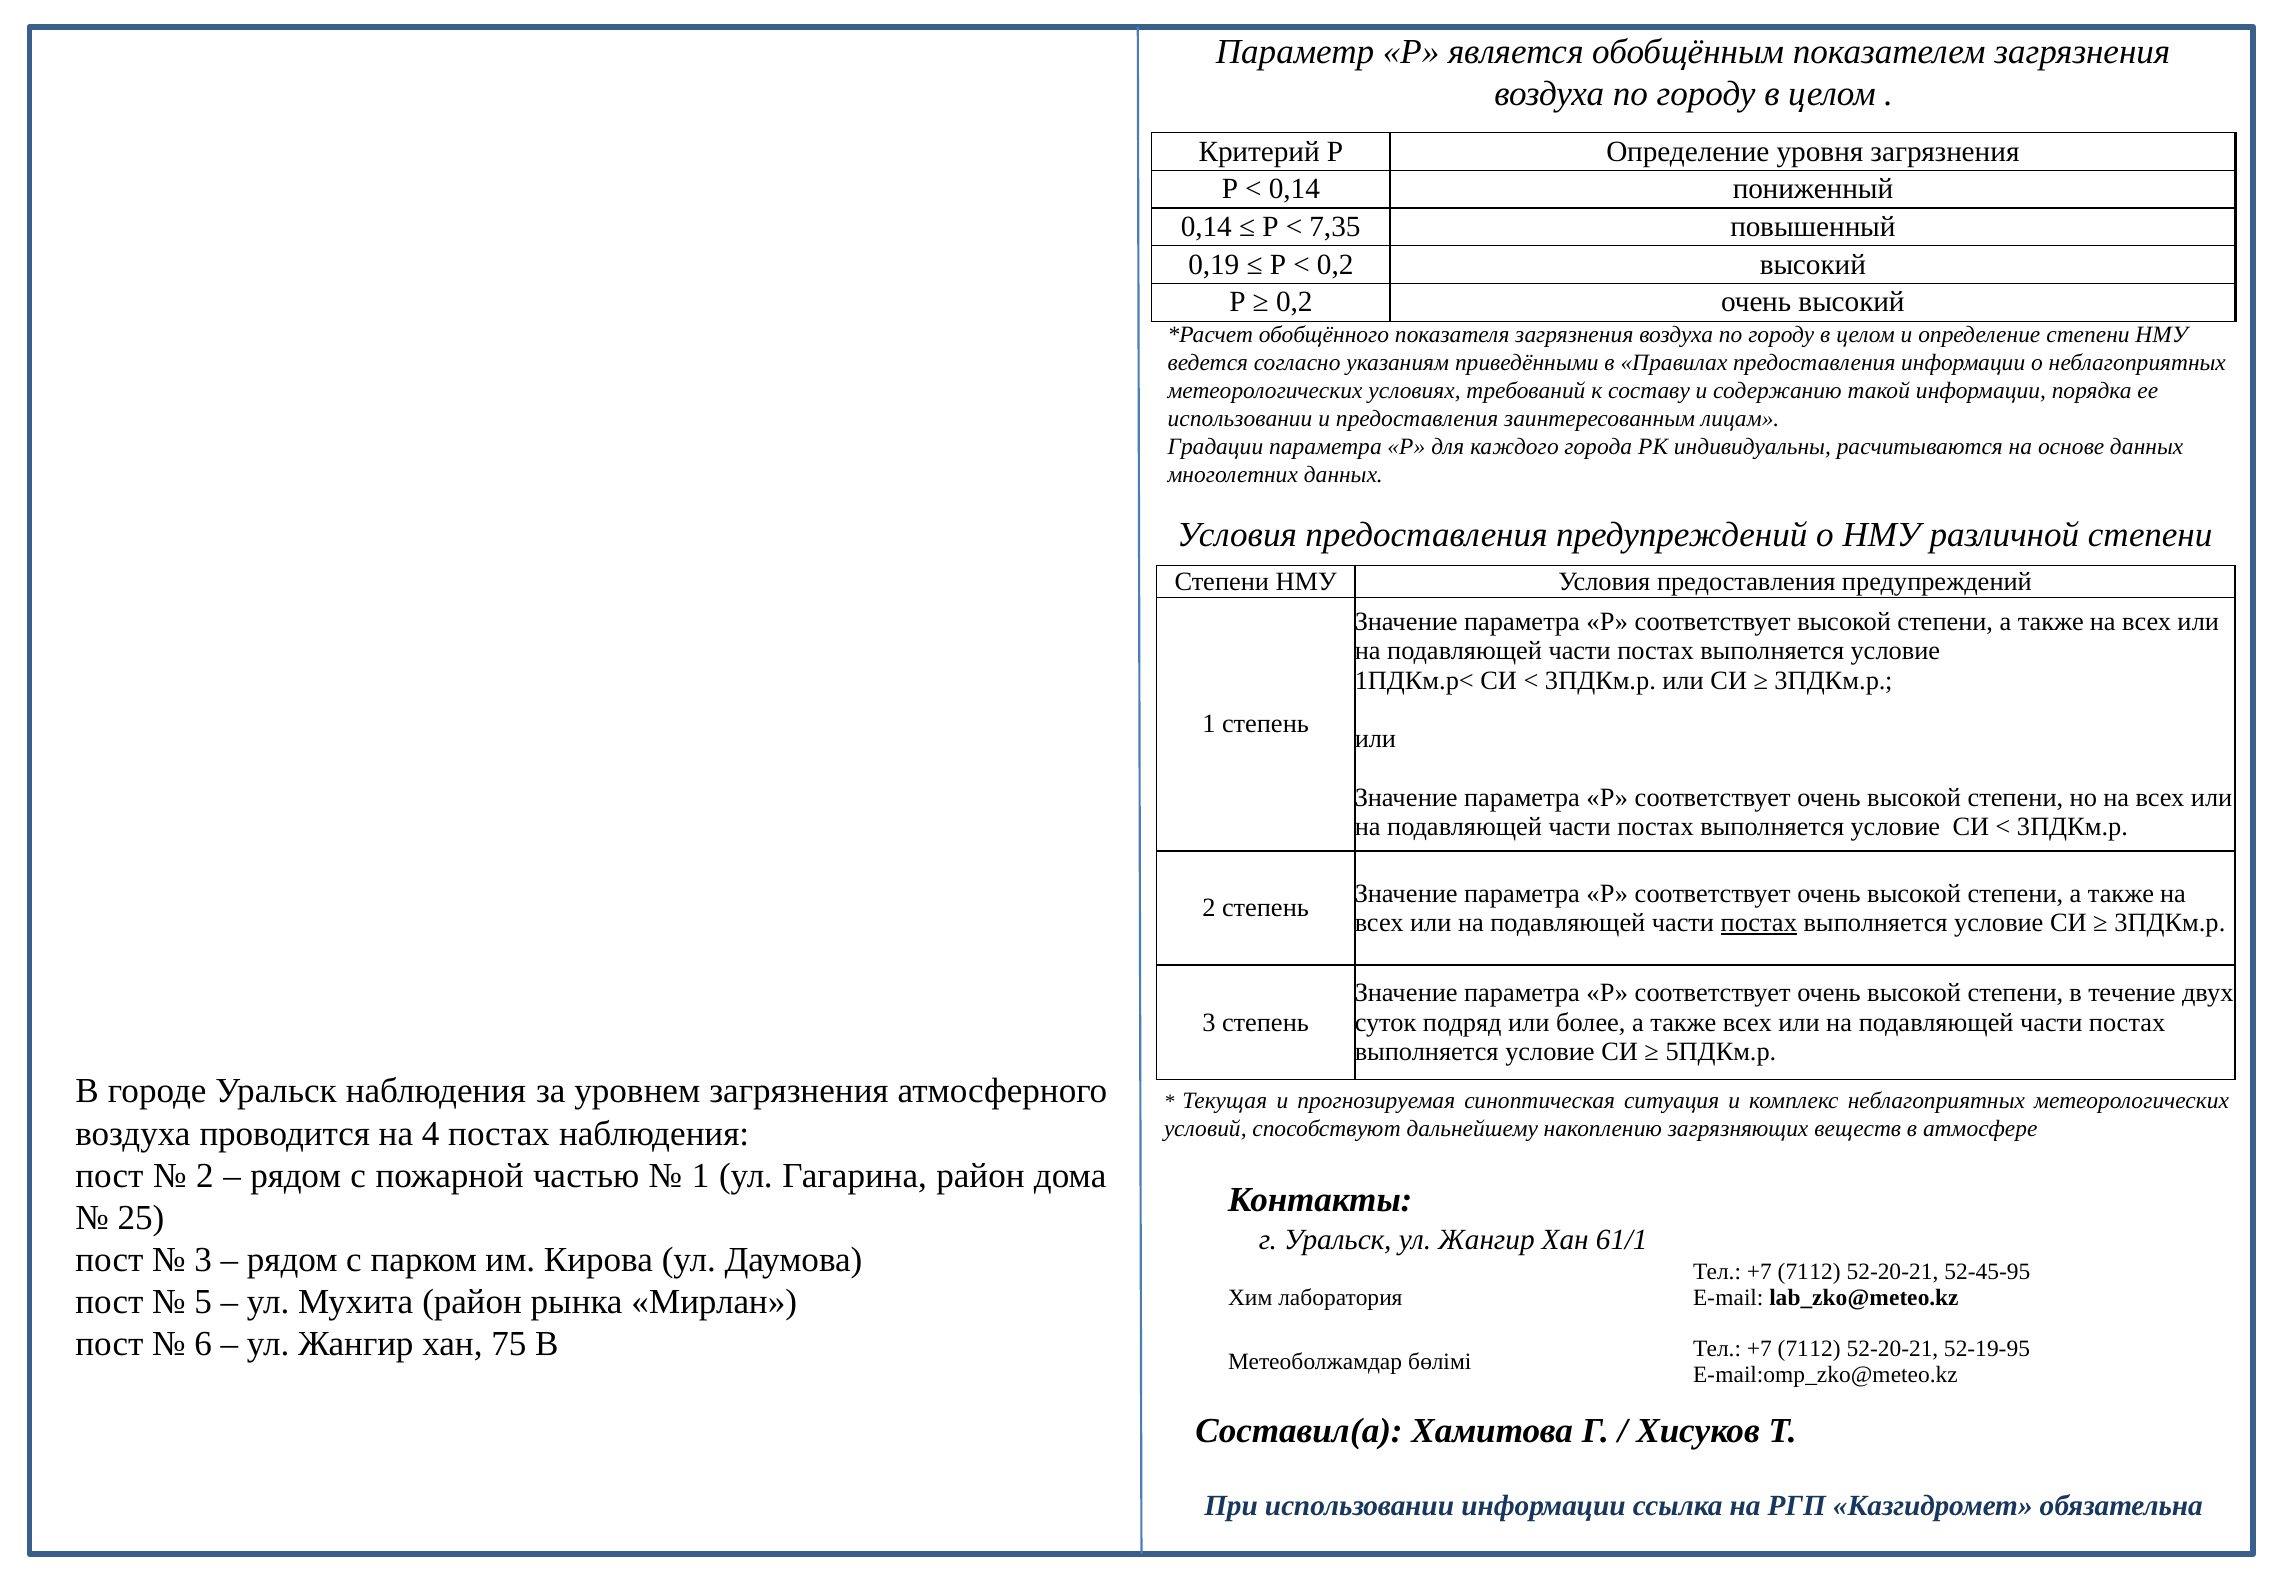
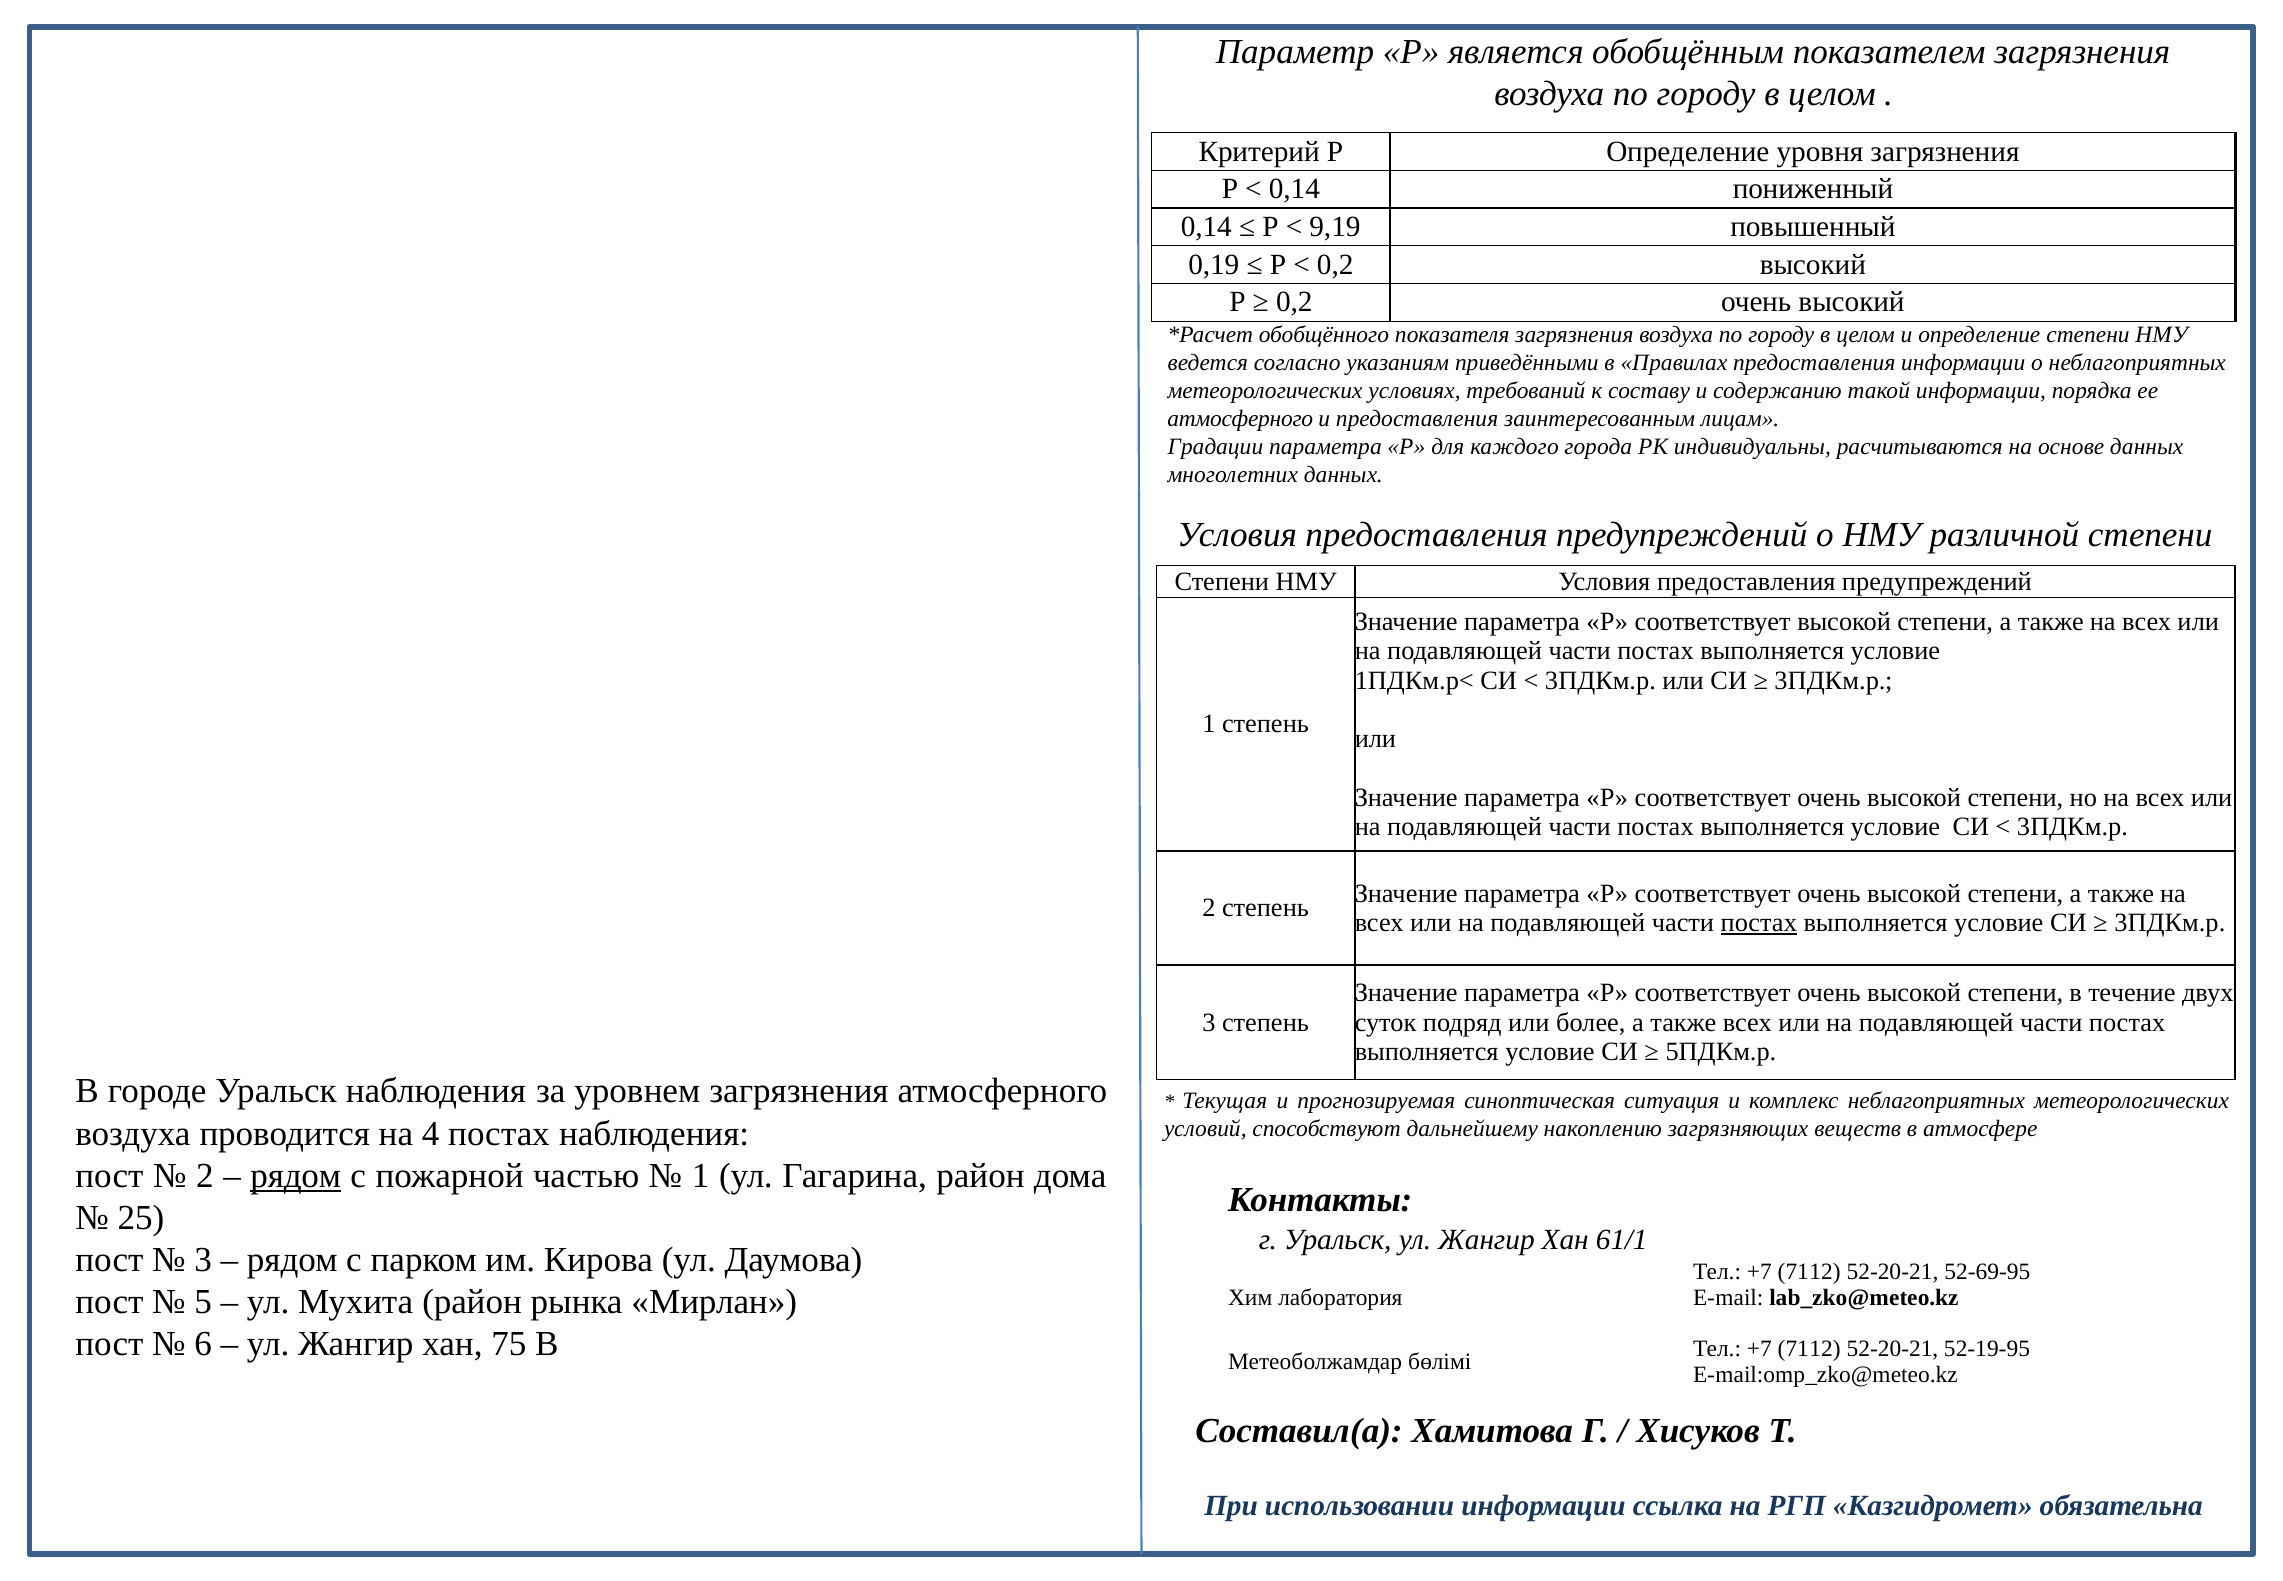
7,35: 7,35 -> 9,19
использовании at (1240, 419): использовании -> атмосферного
рядом at (296, 1175) underline: none -> present
52-45-95: 52-45-95 -> 52-69-95
